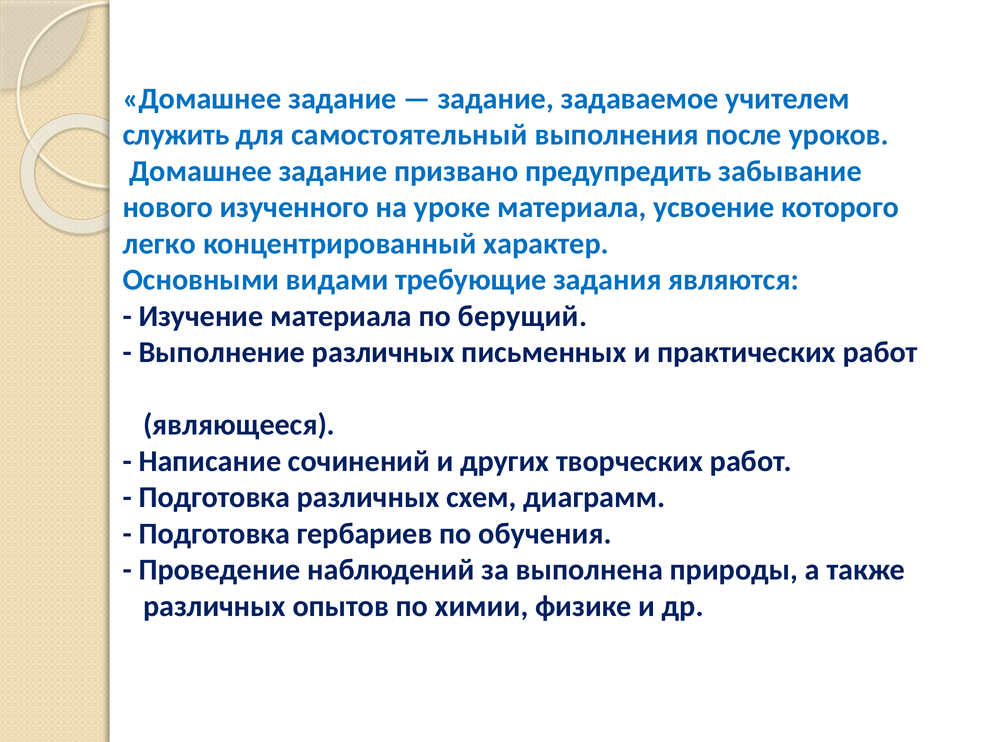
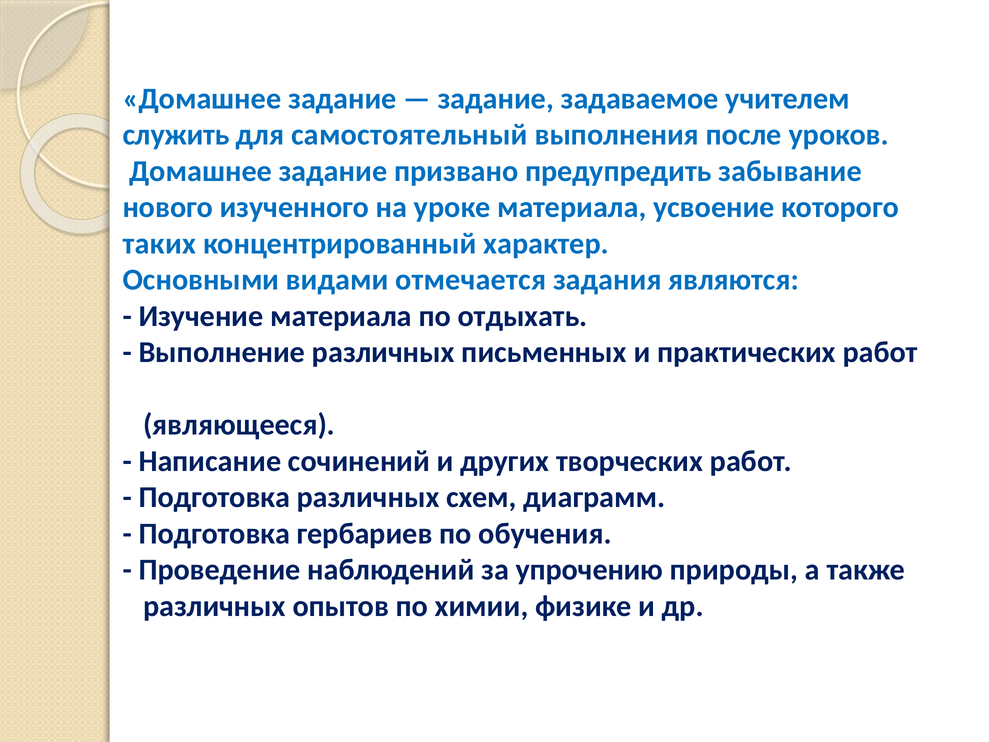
легко: легко -> таких
требующие: требующие -> отмечается
берущий: берущий -> отдыхать
выполнена: выполнена -> упрочению
